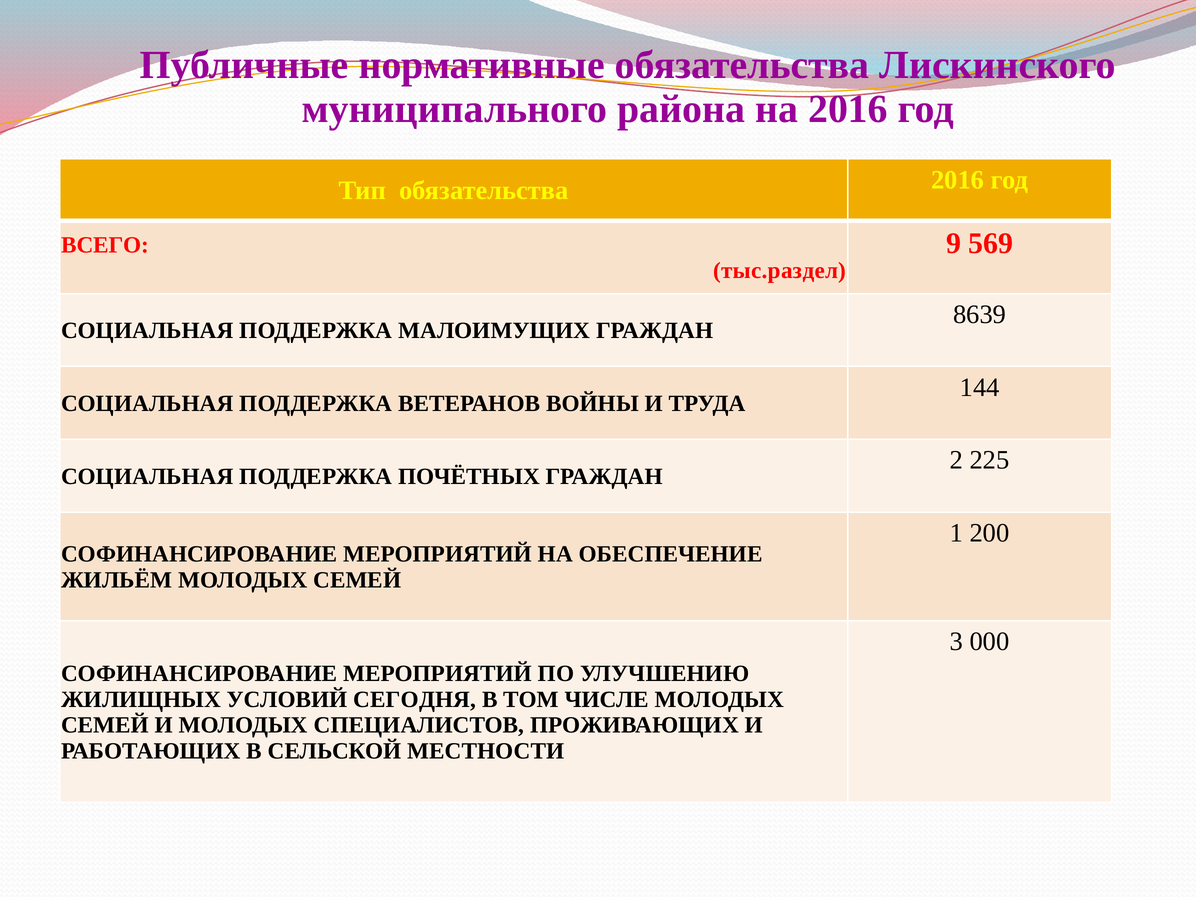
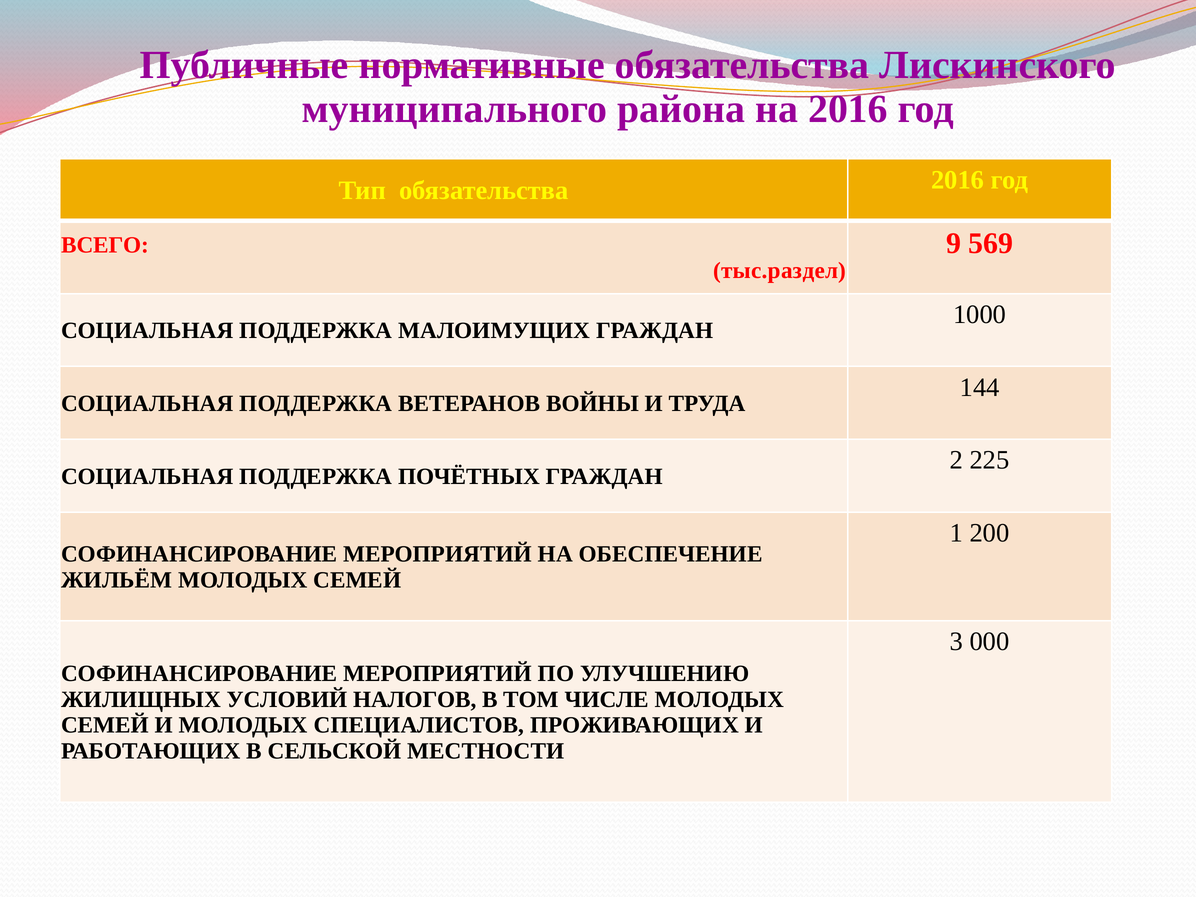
8639: 8639 -> 1000
СЕГОДНЯ: СЕГОДНЯ -> НАЛОГОВ
